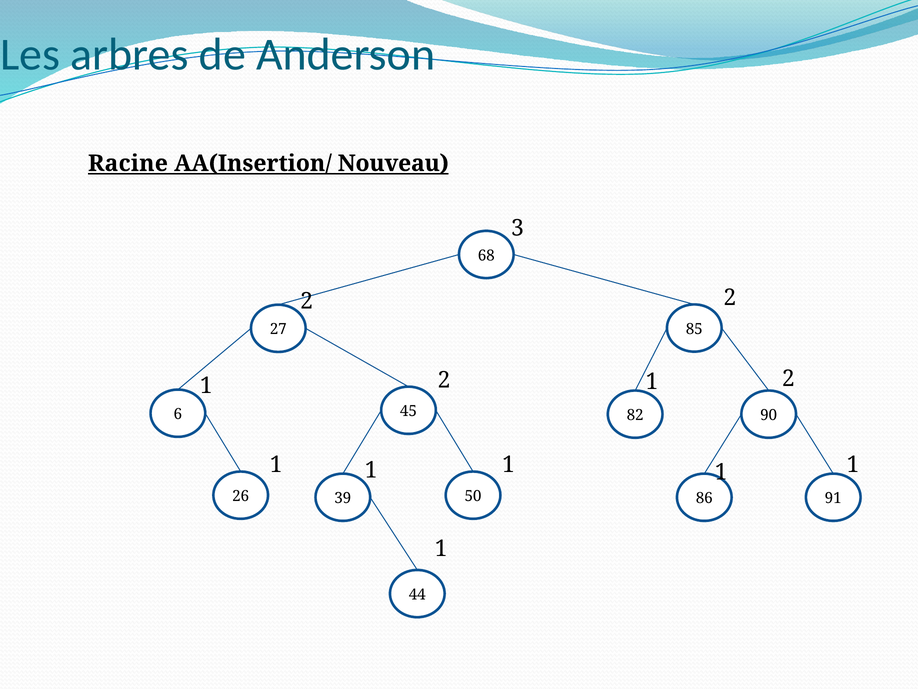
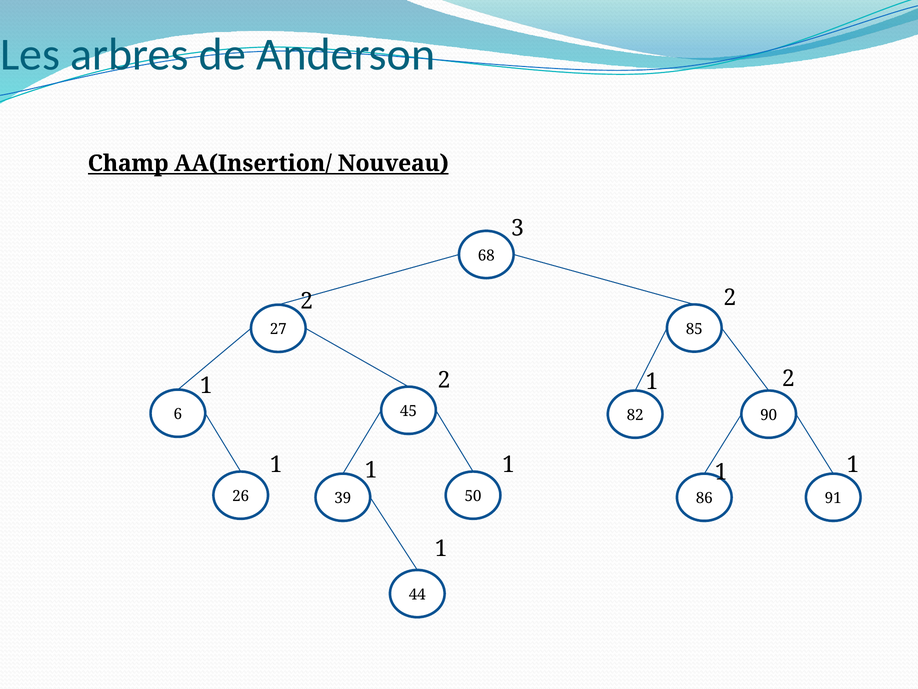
Racine: Racine -> Champ
